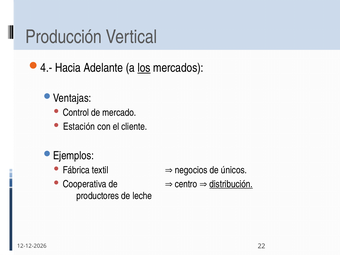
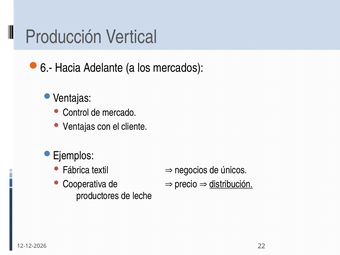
4.-: 4.- -> 6.-
los underline: present -> none
Estación: Estación -> Ventajas
centro: centro -> precio
